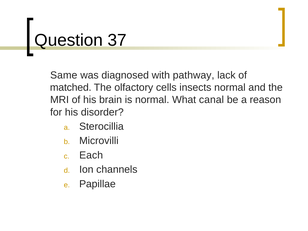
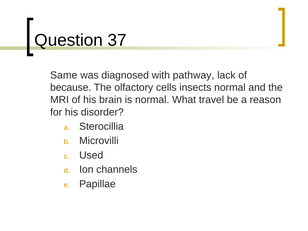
matched: matched -> because
canal: canal -> travel
Each: Each -> Used
